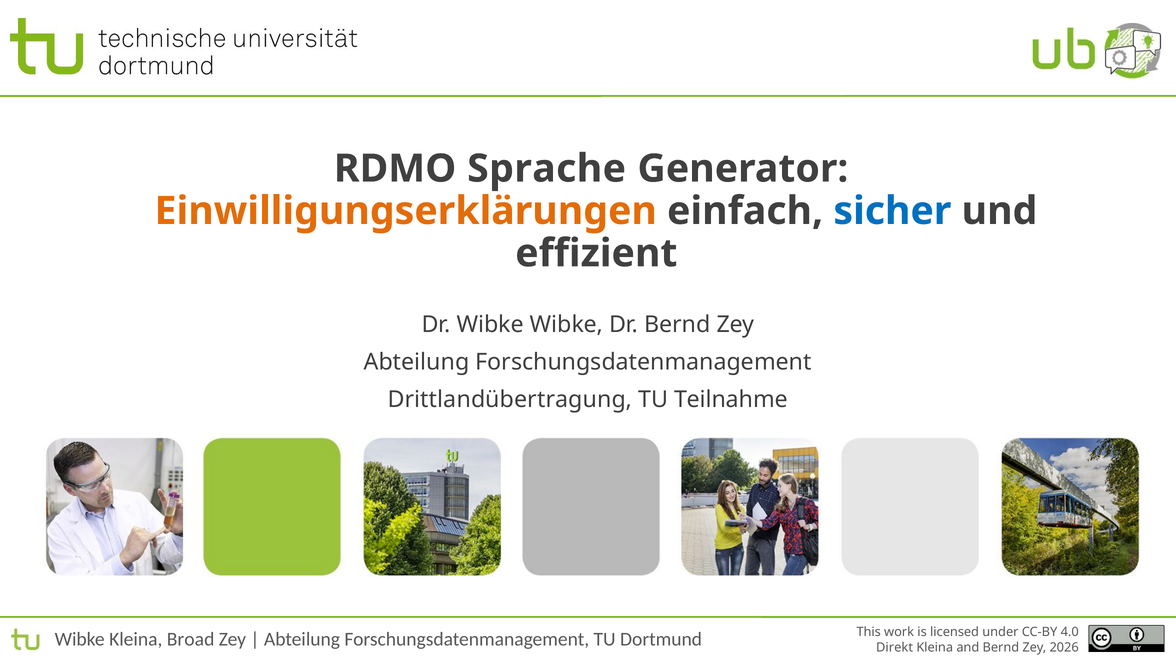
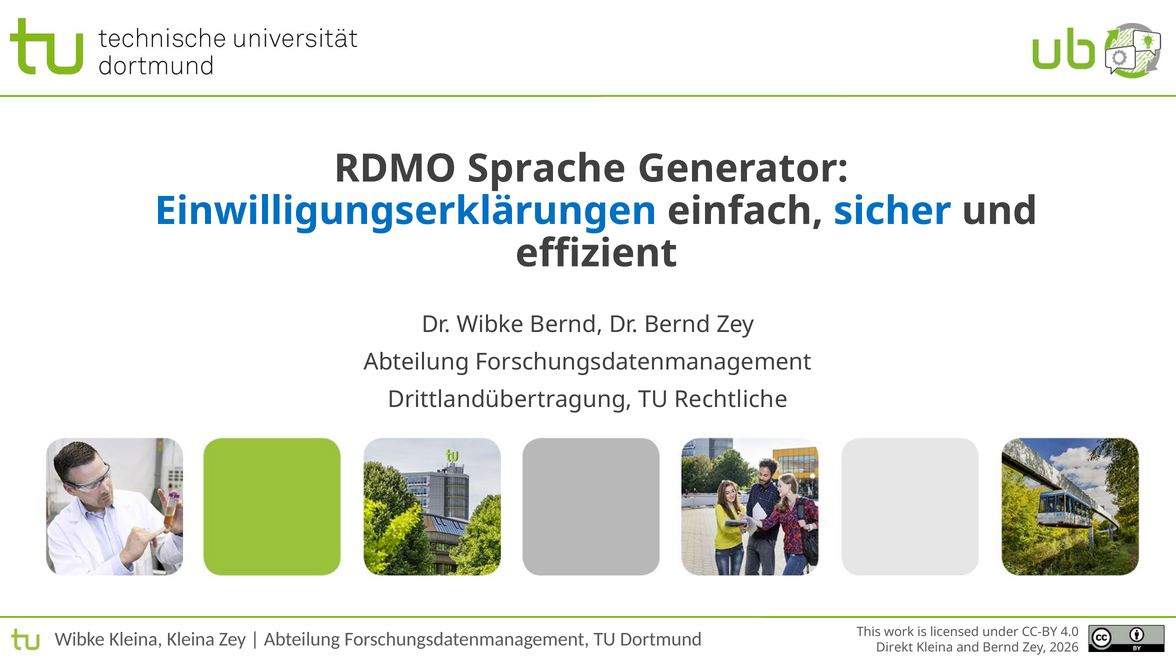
Einwilligungserklärungen colour: orange -> blue
Wibke Wibke: Wibke -> Bernd
Teilnahme: Teilnahme -> Rechtliche
Broad at (191, 640): Broad -> Kleina
